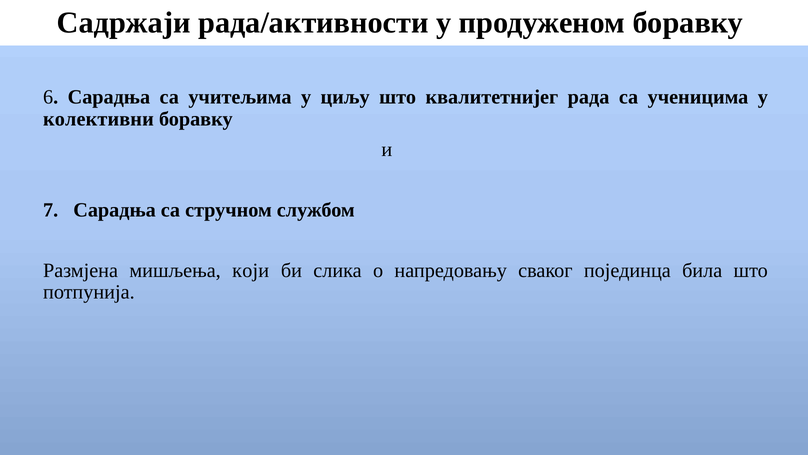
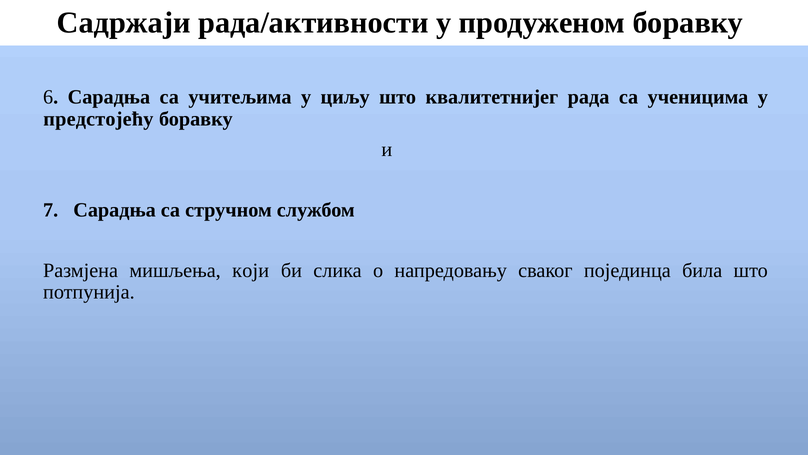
колективни: колективни -> предстојећу
